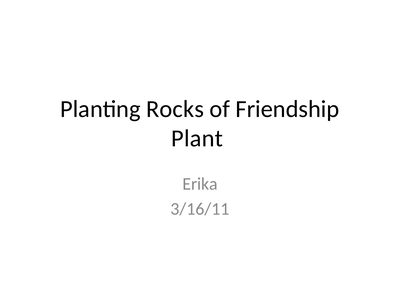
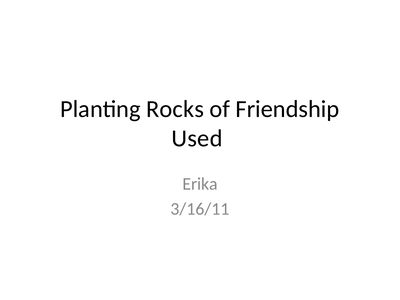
Plant: Plant -> Used
